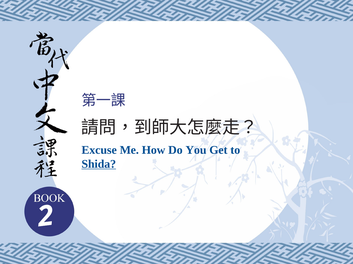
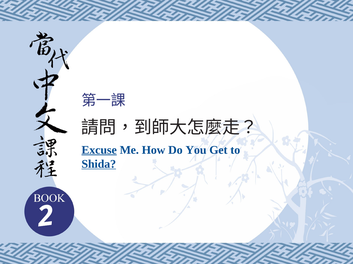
Excuse underline: none -> present
